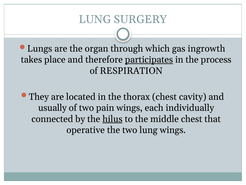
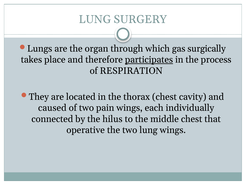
ingrowth: ingrowth -> surgically
usually: usually -> caused
hilus underline: present -> none
